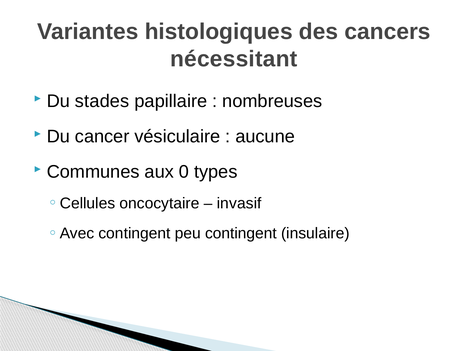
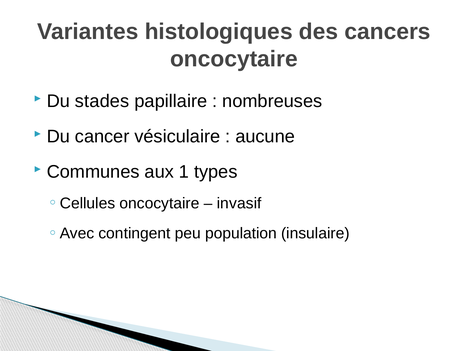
nécessitant at (234, 59): nécessitant -> oncocytaire
0: 0 -> 1
peu contingent: contingent -> population
